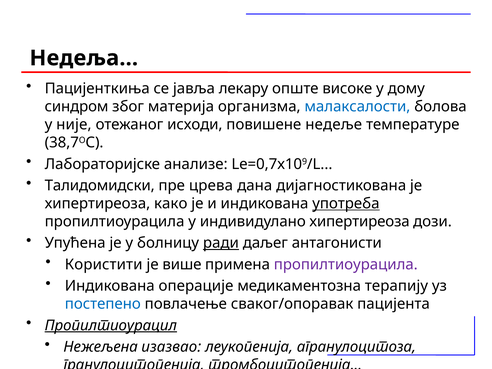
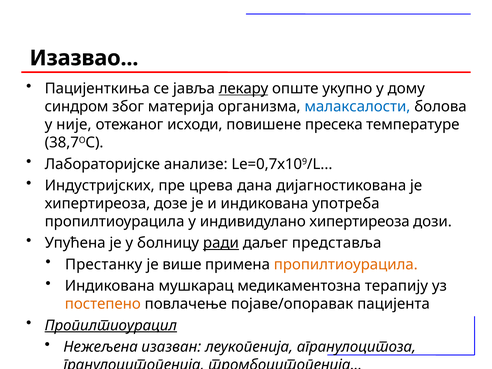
Недеља: Недеља -> Изазвао
лекару underline: none -> present
високе: високе -> укупно
недеље: недеље -> пресекa
Талидомидски: Талидомидски -> Индустријских
како: како -> дозе
употреба underline: present -> none
антагонисти: антагонисти -> представља
Користити: Користити -> Престанку
пропилтиоурацила at (346, 264) colour: purple -> orange
операције: операције -> мушкарац
постепено colour: blue -> orange
сваког/опоравак: сваког/опоравак -> појаве/опоравак
изазвао: изазвао -> изазван
